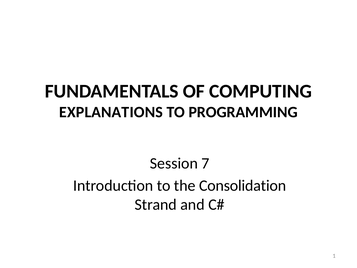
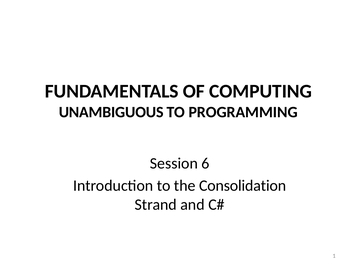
EXPLANATIONS: EXPLANATIONS -> UNAMBIGUOUS
7: 7 -> 6
